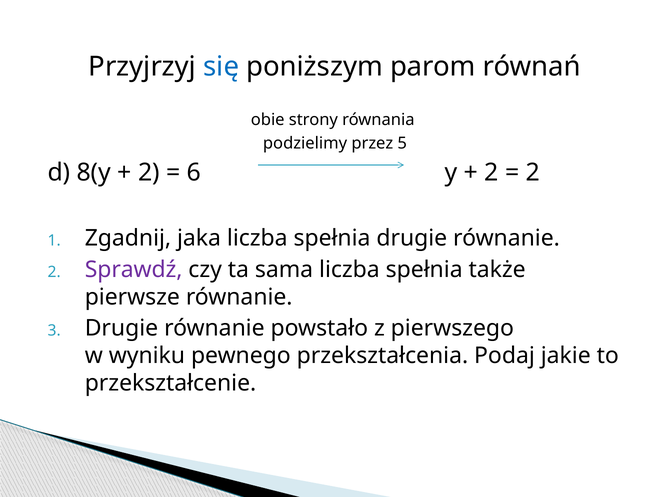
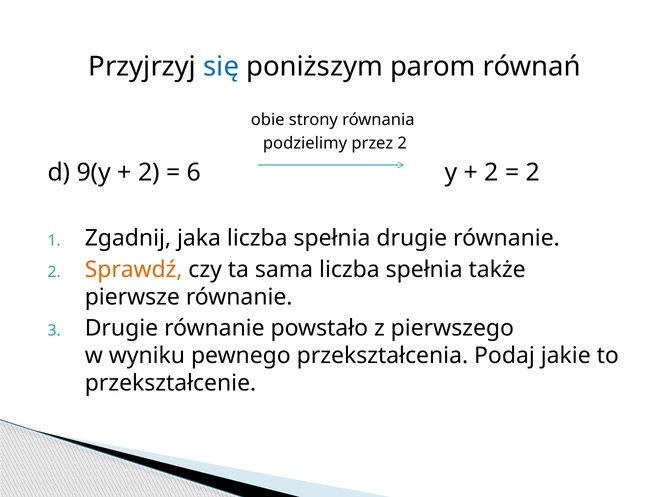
przez 5: 5 -> 2
8(y: 8(y -> 9(y
Sprawdź colour: purple -> orange
